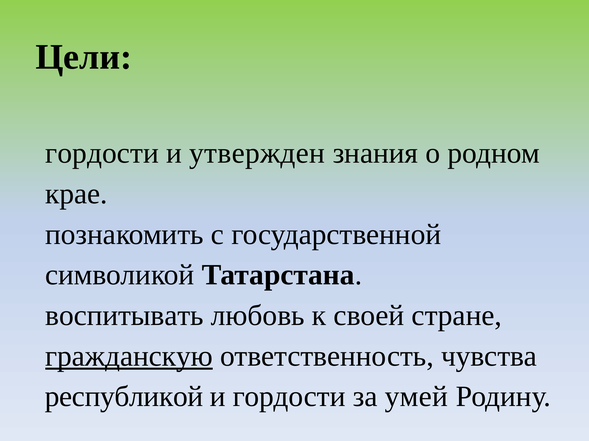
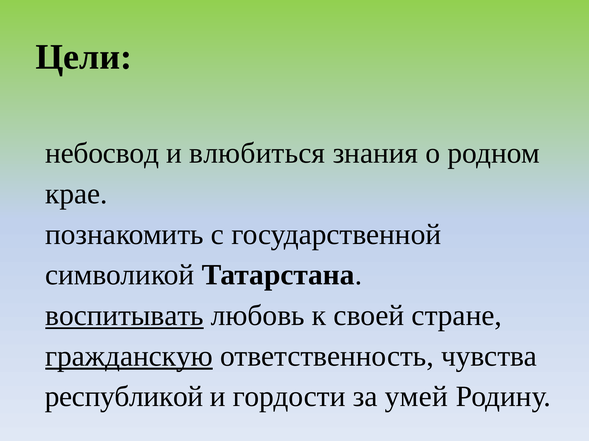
гордости at (102, 153): гордости -> небосвод
утвержден: утвержден -> влюбиться
воспитывать underline: none -> present
